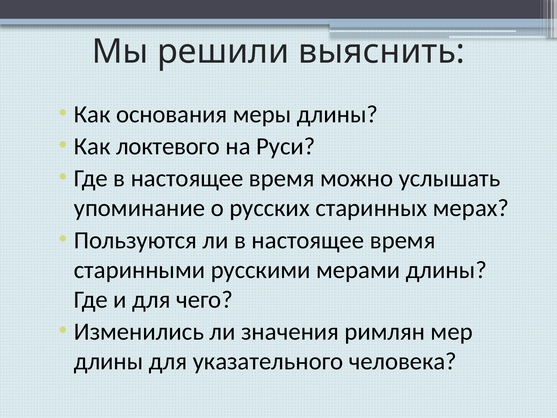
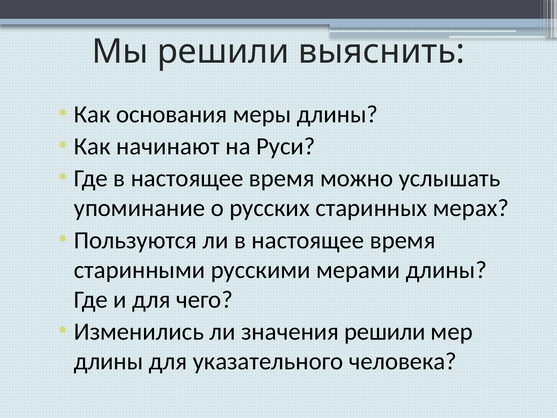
локтевого: локтевого -> начинают
значения римлян: римлян -> решили
